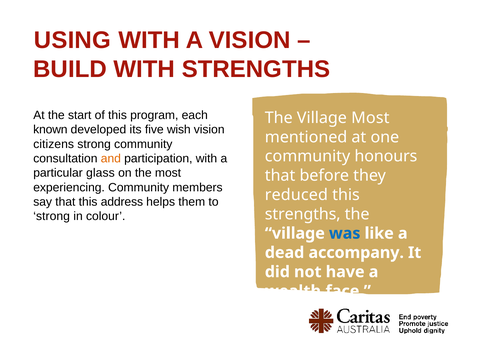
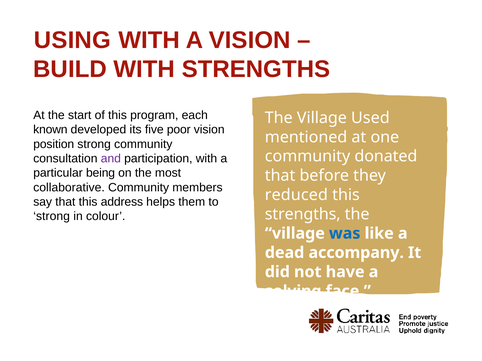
Village Most: Most -> Used
wish: wish -> poor
citizens: citizens -> position
honours: honours -> donated
and colour: orange -> purple
glass: glass -> being
experiencing: experiencing -> collaborative
wealth: wealth -> solving
